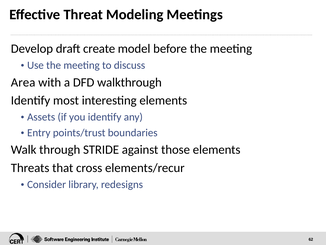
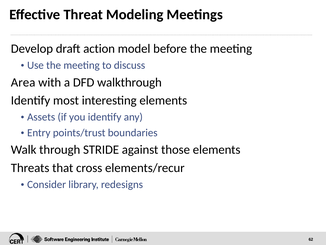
create: create -> action
